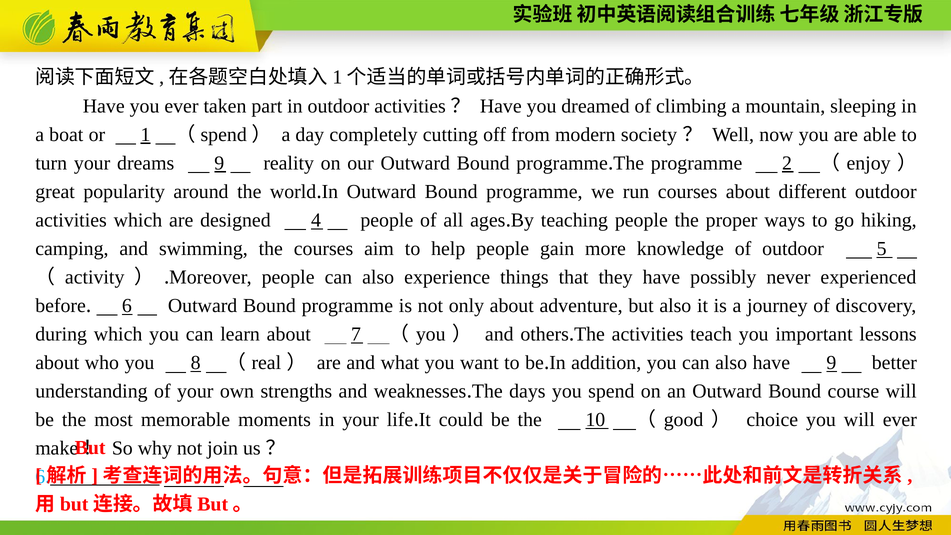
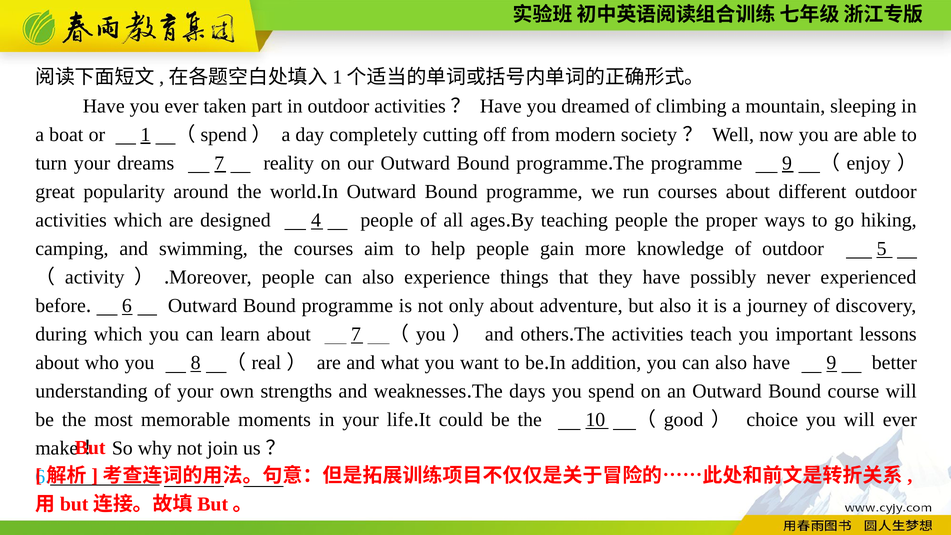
dreams 9: 9 -> 7
programme 2: 2 -> 9
